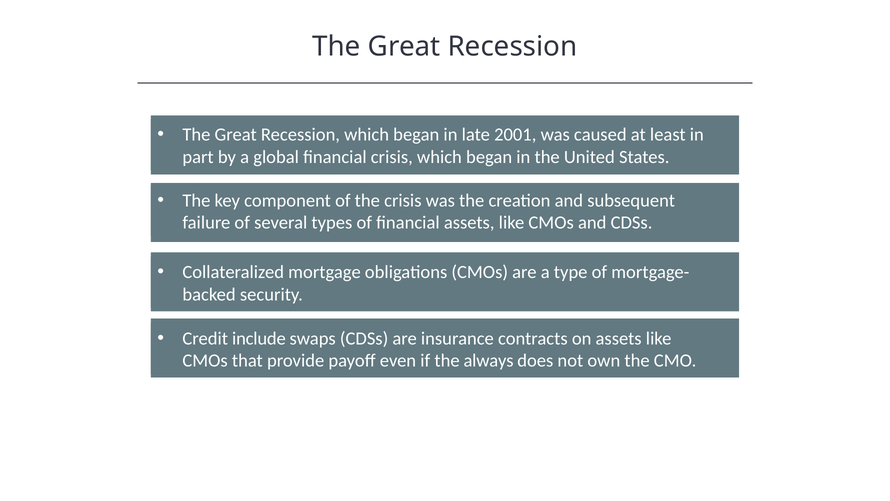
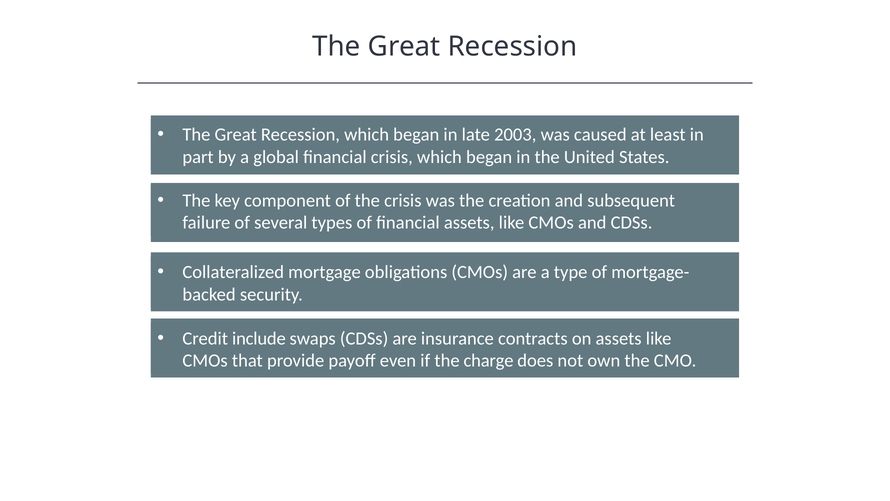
2001: 2001 -> 2003
always: always -> charge
